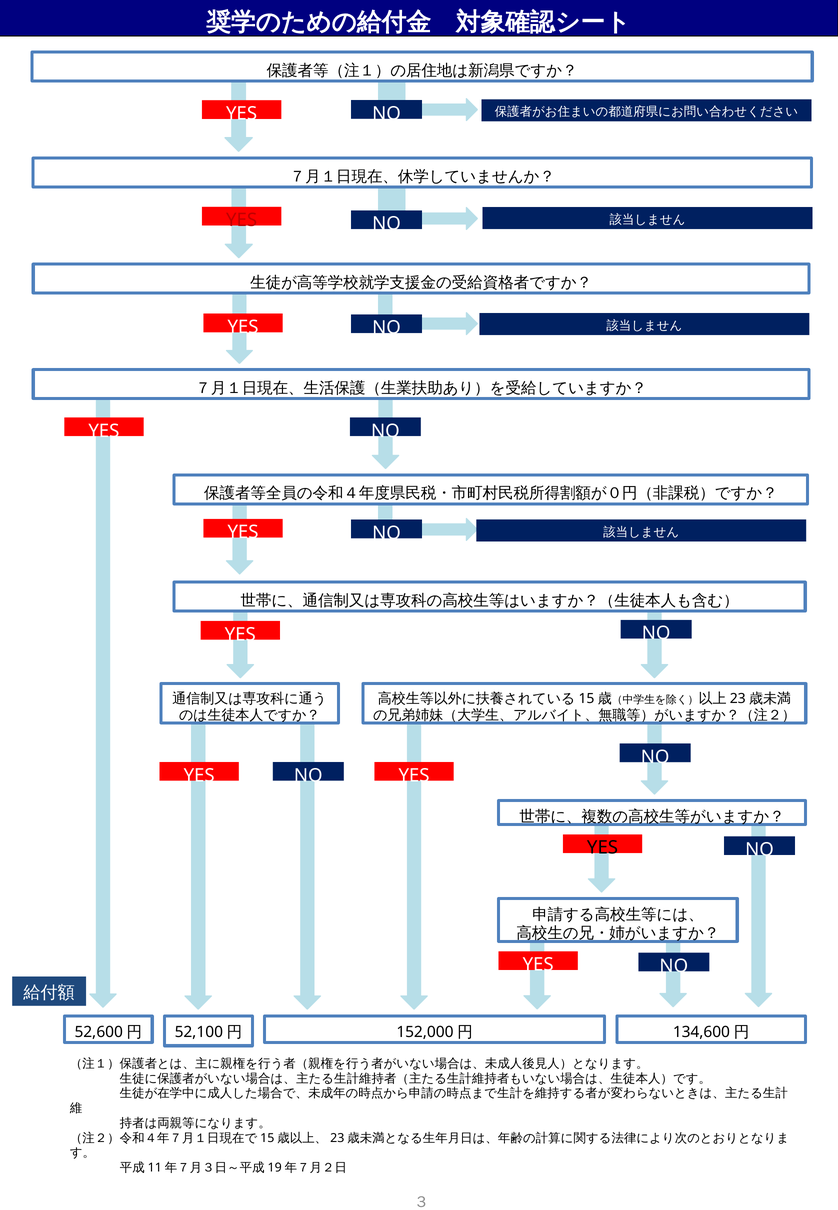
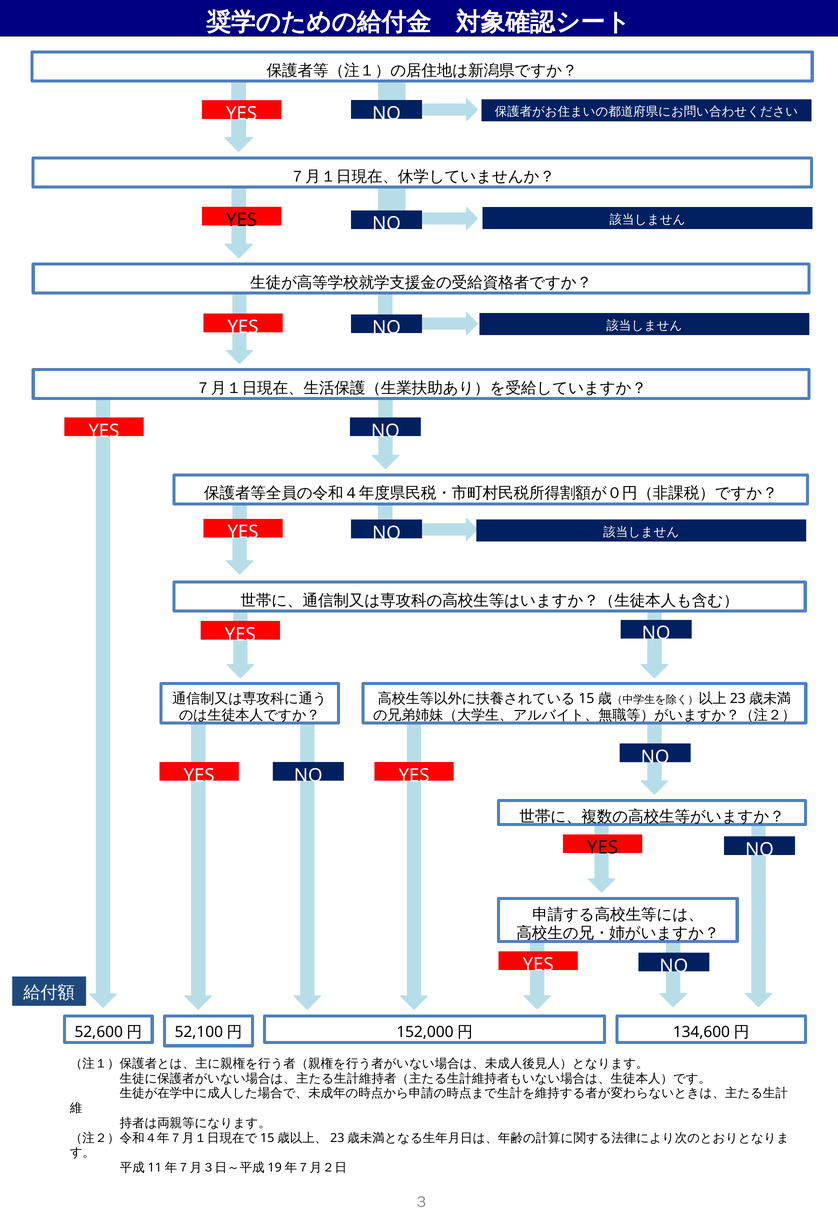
YES at (242, 220) colour: red -> black
